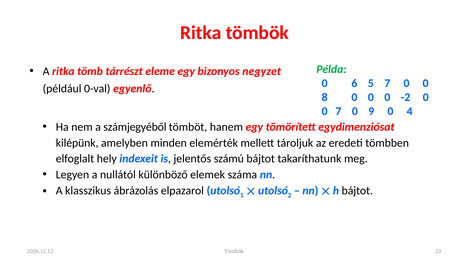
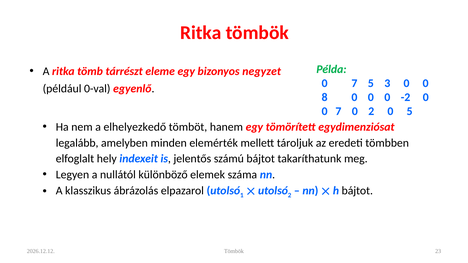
6 at (354, 83): 6 -> 7
5 7: 7 -> 3
0 9: 9 -> 2
0 4: 4 -> 5
számjegyéből: számjegyéből -> elhelyezkedő
kilépünk: kilépünk -> legalább
